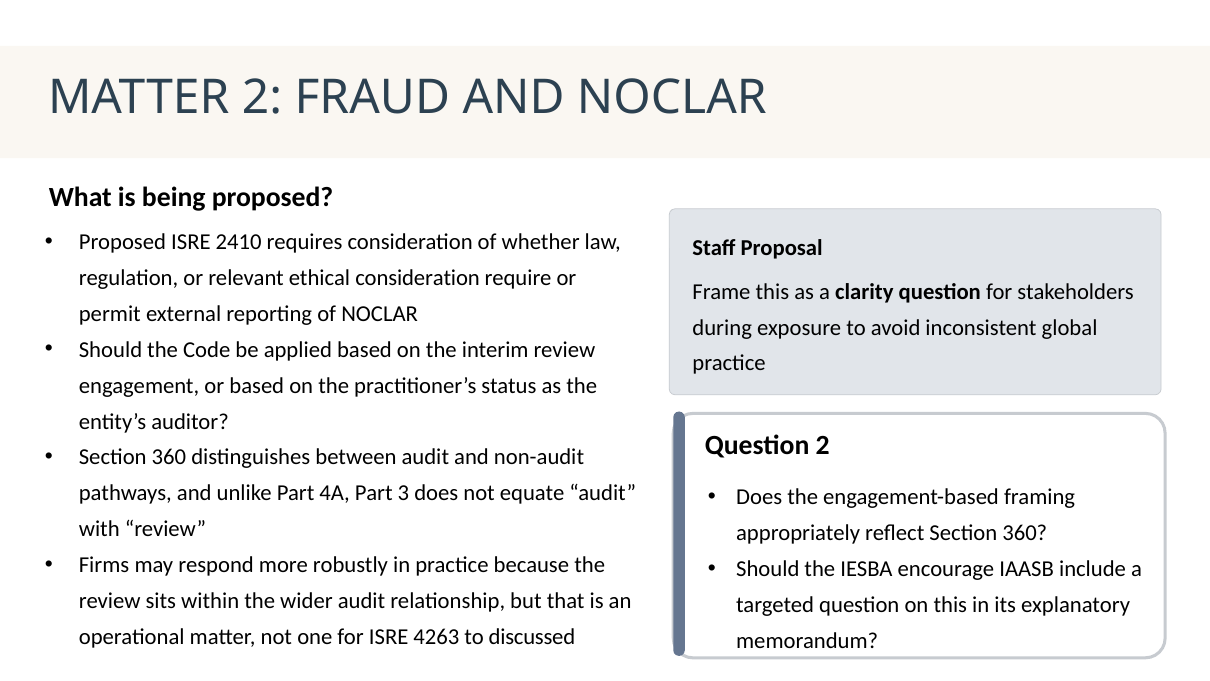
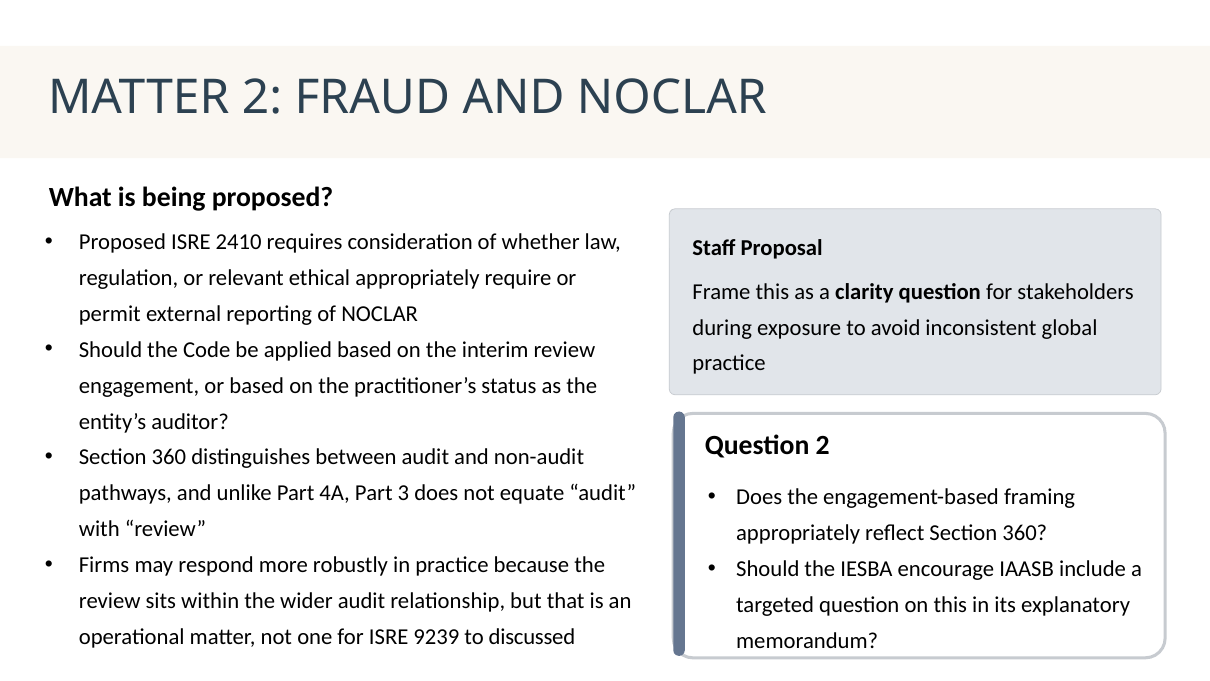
ethical consideration: consideration -> appropriately
4263: 4263 -> 9239
